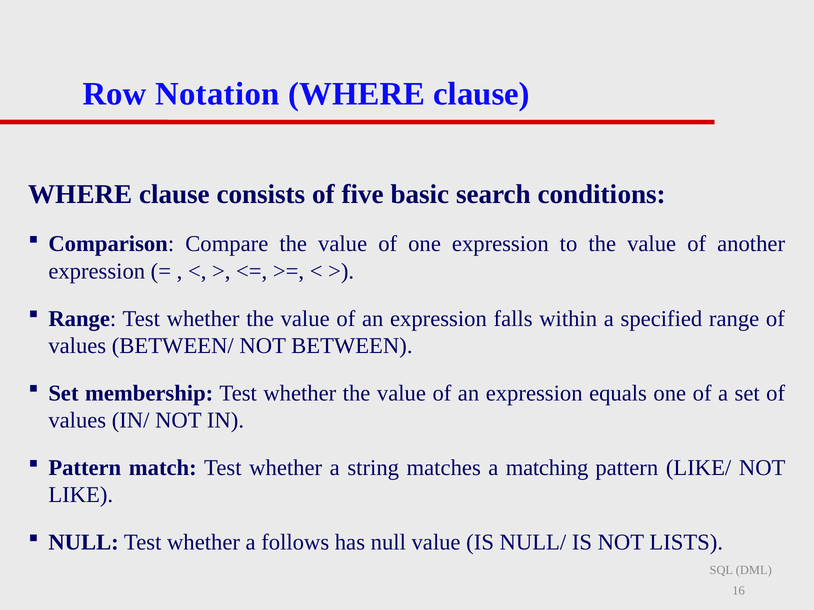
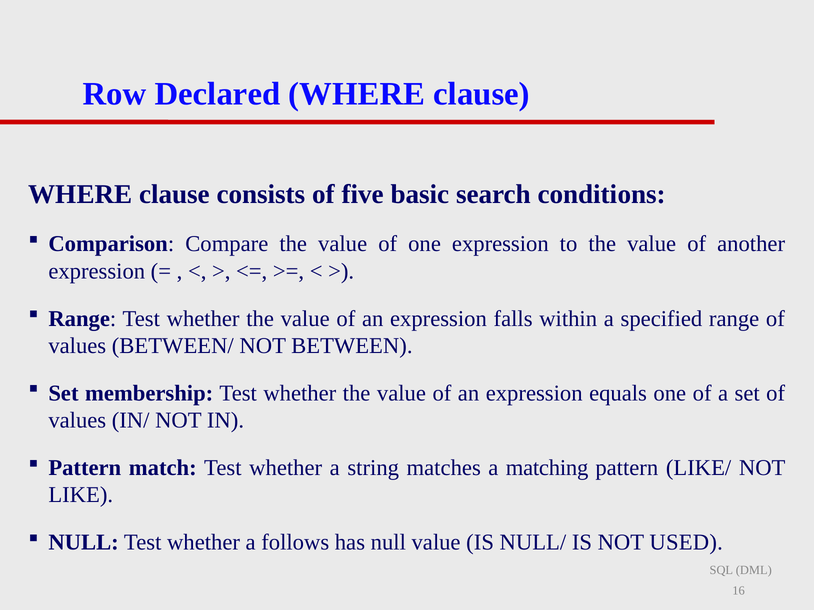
Notation: Notation -> Declared
LISTS: LISTS -> USED
